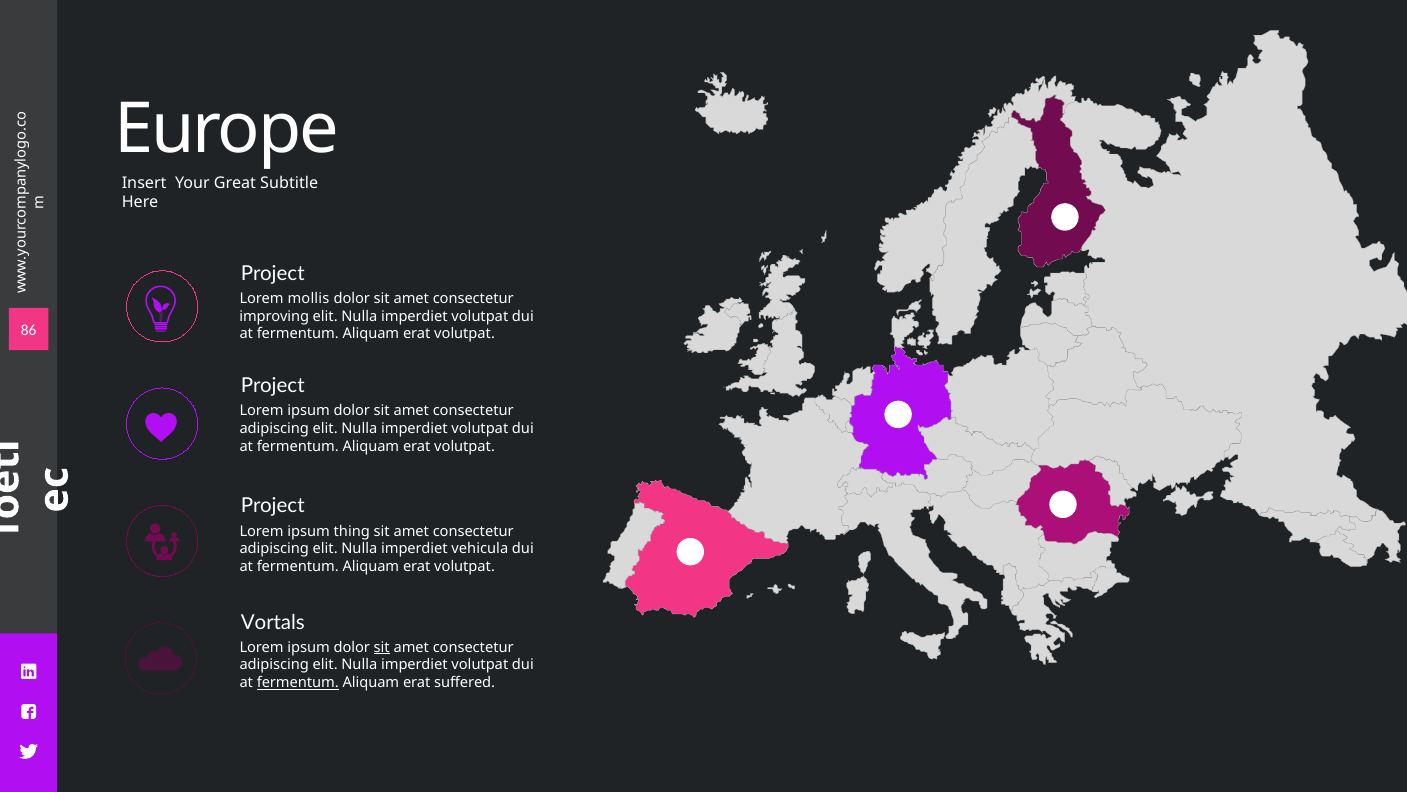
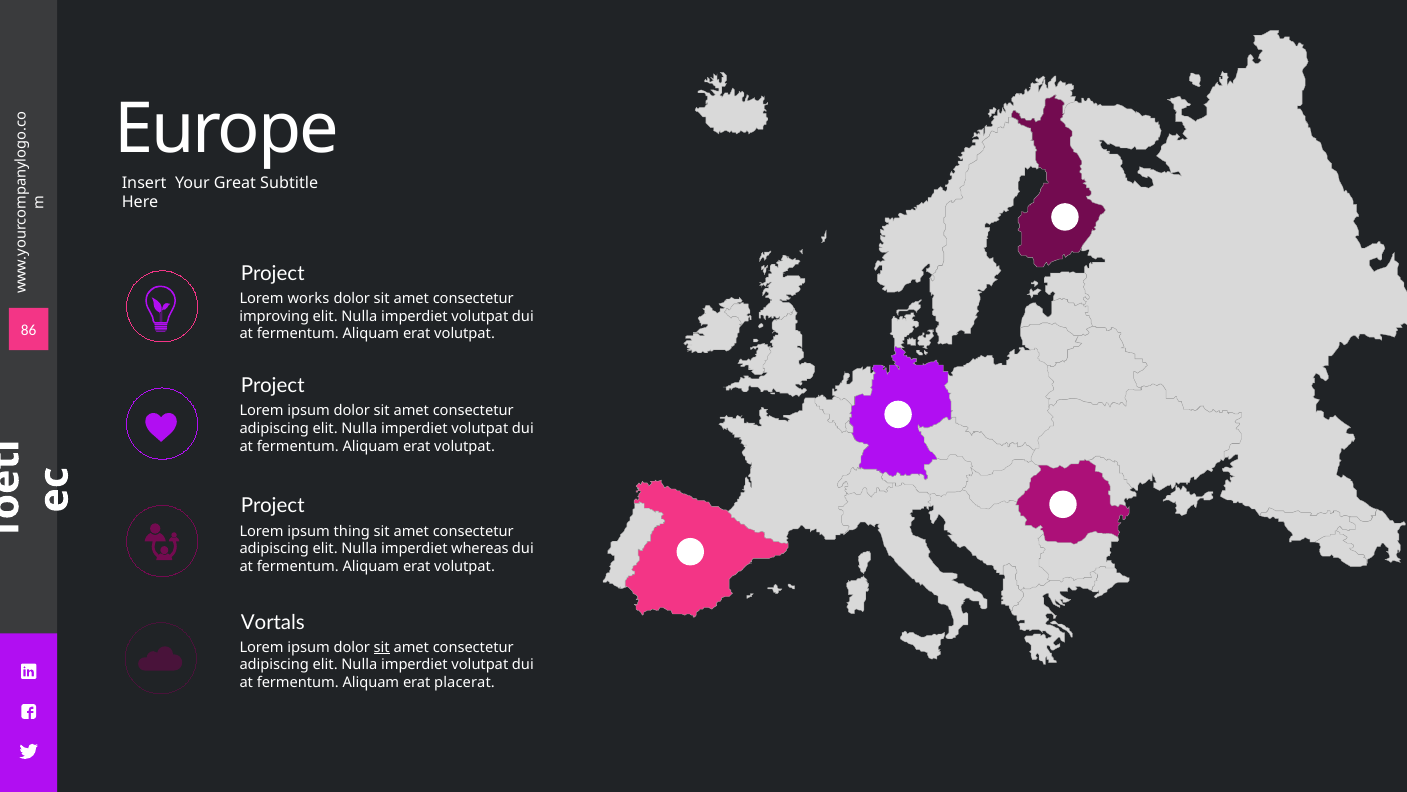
mollis: mollis -> works
vehicula: vehicula -> whereas
fermentum at (298, 682) underline: present -> none
suffered: suffered -> placerat
